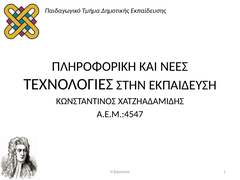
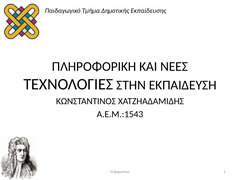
Α.Ε.Μ.:4547: Α.Ε.Μ.:4547 -> Α.Ε.Μ.:1543
